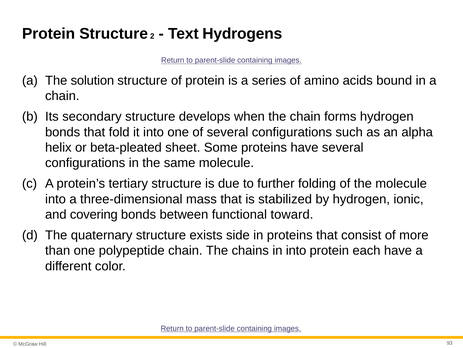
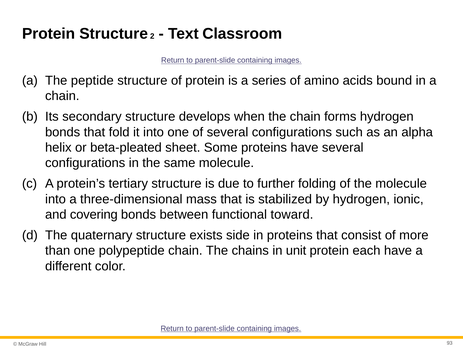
Hydrogens: Hydrogens -> Classroom
solution: solution -> peptide
in into: into -> unit
